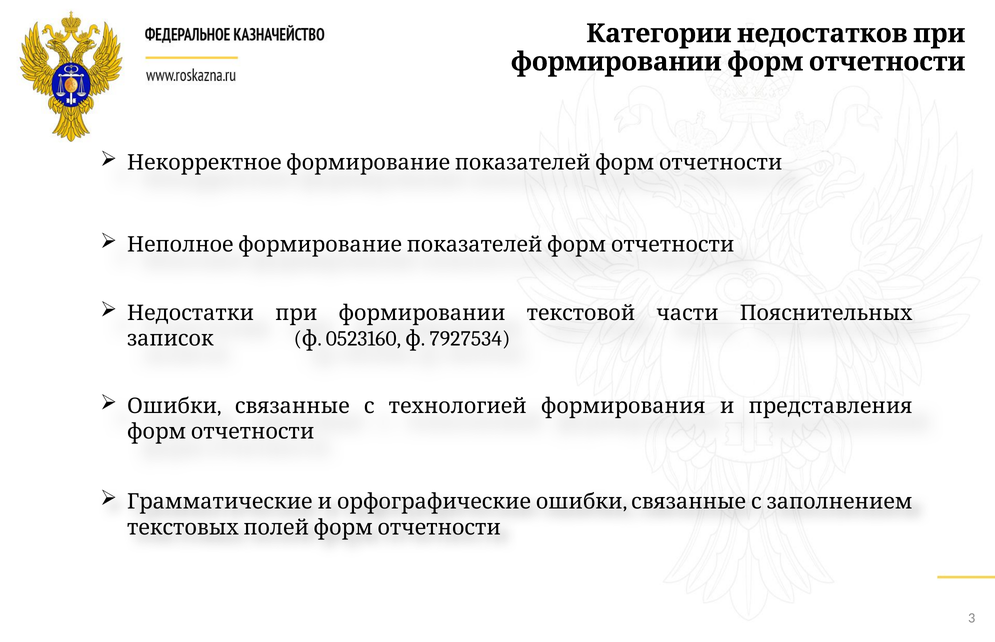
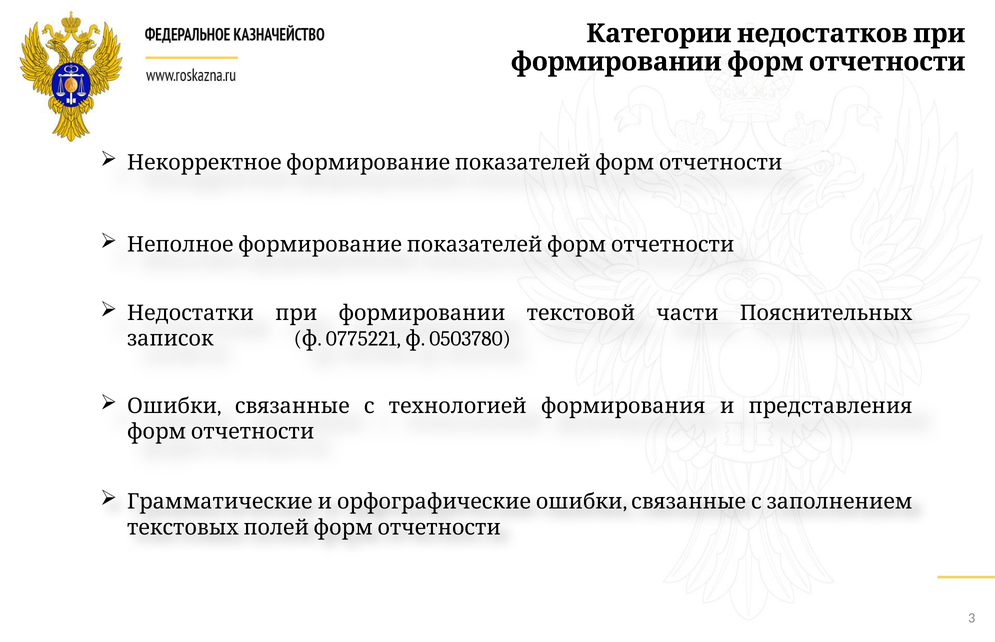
0523160: 0523160 -> 0775221
7927534: 7927534 -> 0503780
